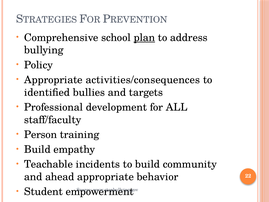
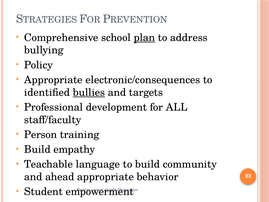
activities/consequences: activities/consequences -> electronic/consequences
bullies underline: none -> present
incidents: incidents -> language
